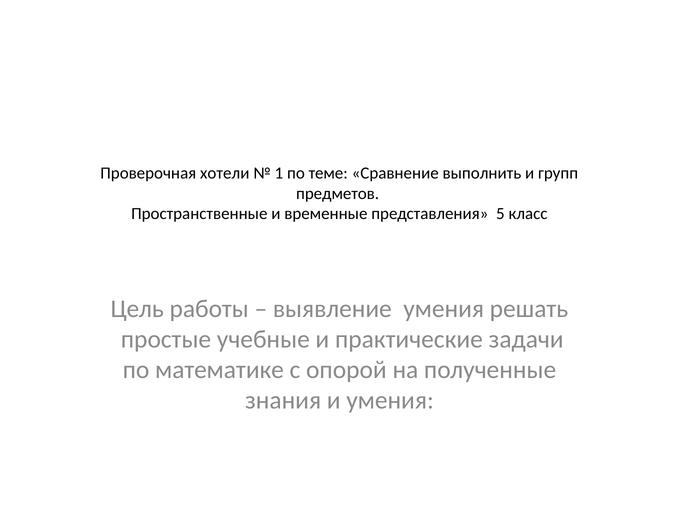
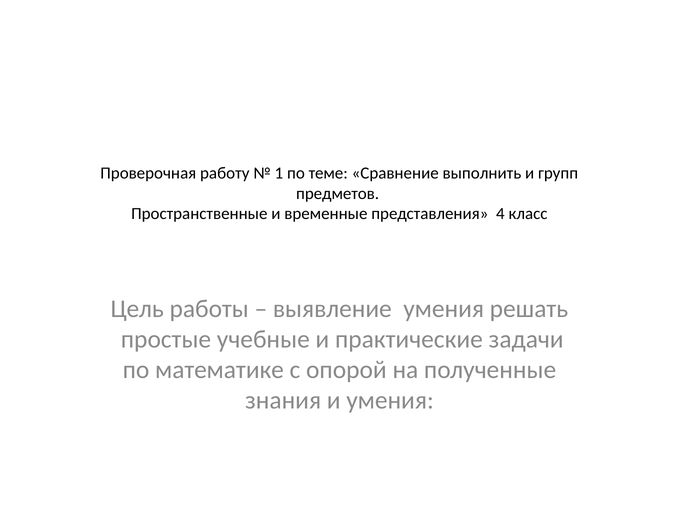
хотели: хотели -> работу
5: 5 -> 4
